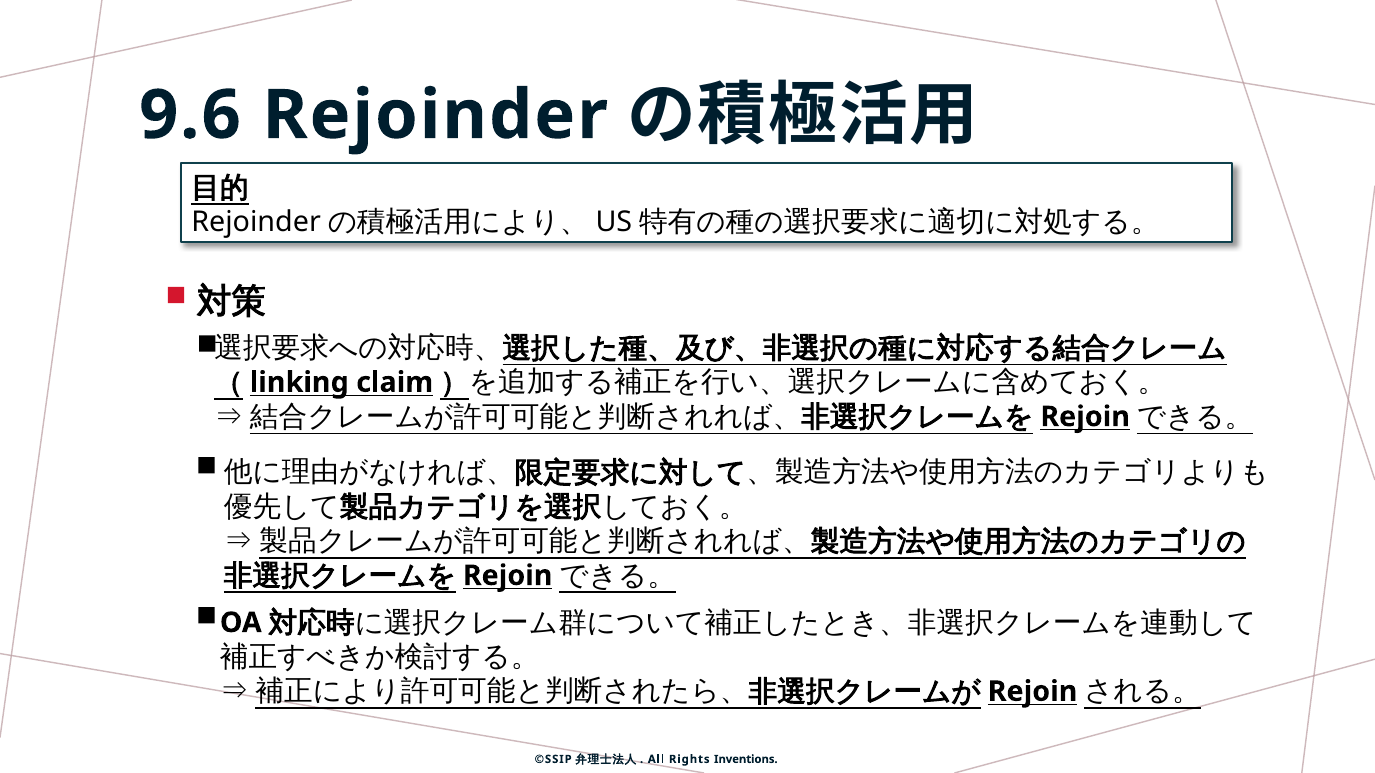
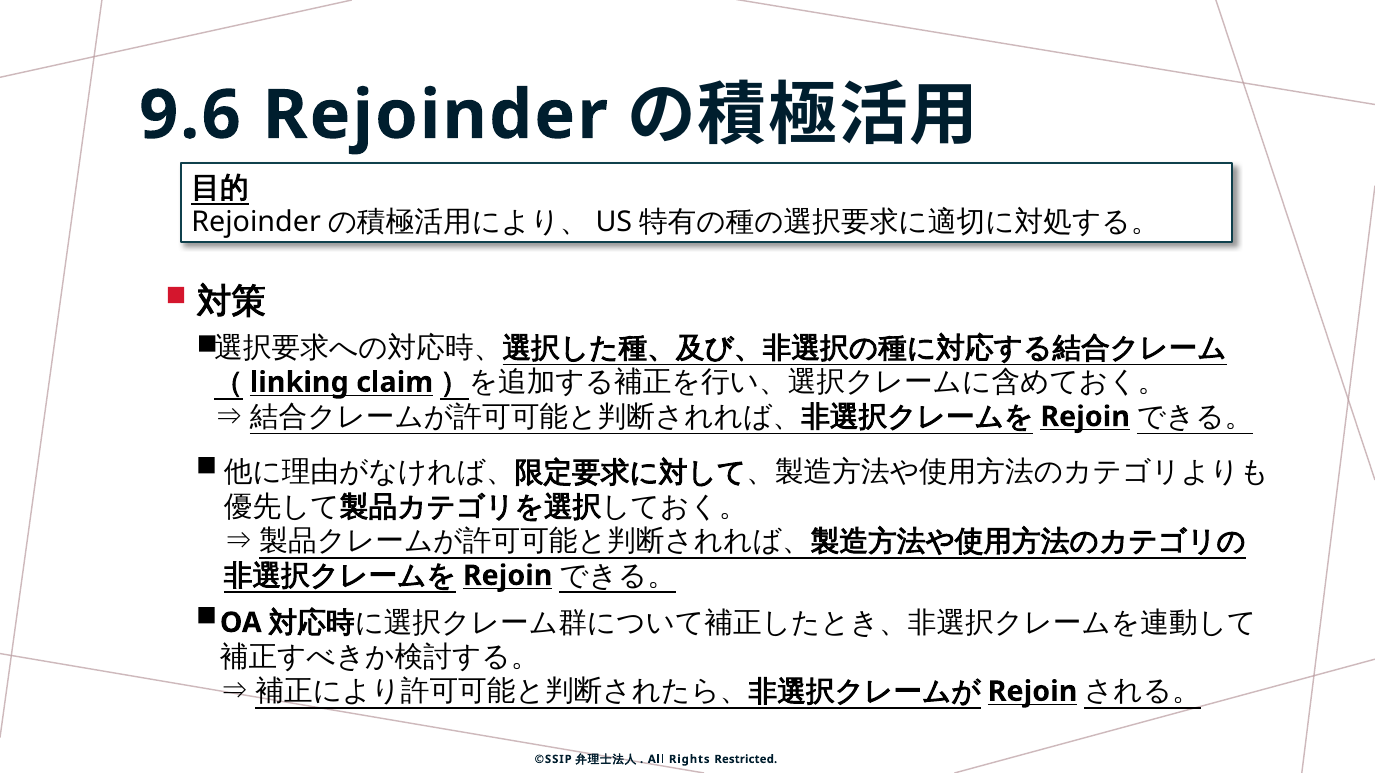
Inventions: Inventions -> Restricted
